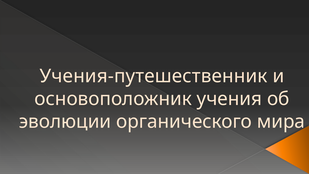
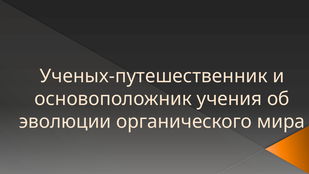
Учения-путешественник: Учения-путешественник -> Ученых-путешественник
